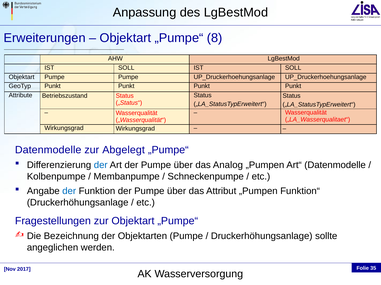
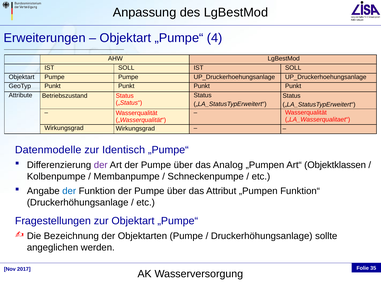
8: 8 -> 4
Abgelegt: Abgelegt -> Identisch
der at (101, 166) colour: blue -> purple
Art“ Datenmodelle: Datenmodelle -> Objektklassen
